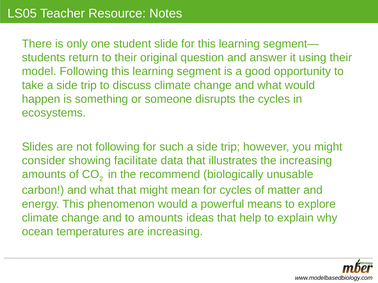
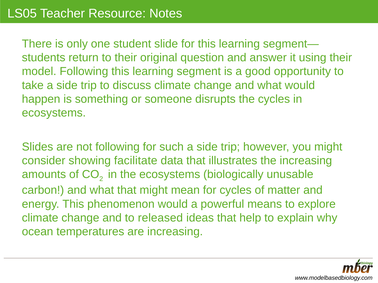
the recommend: recommend -> ecosystems
to amounts: amounts -> released
